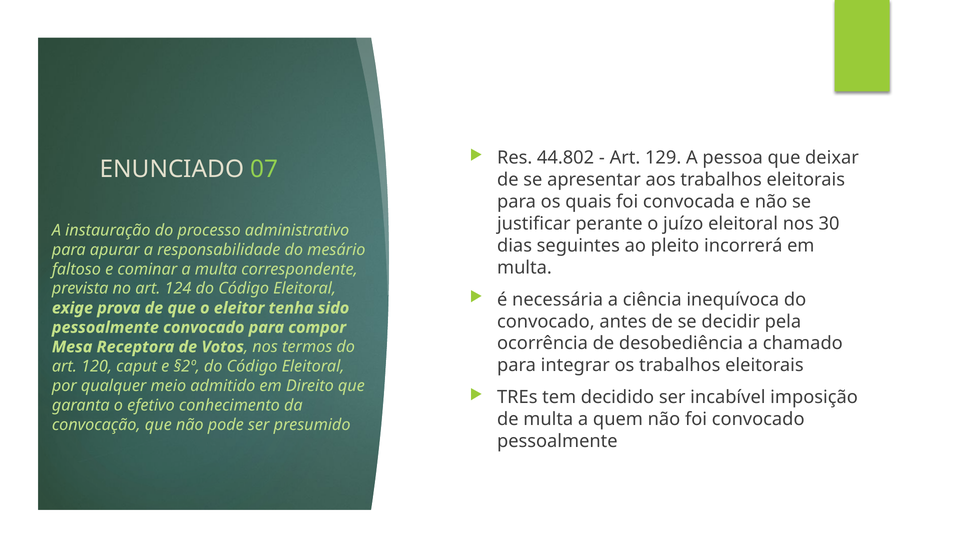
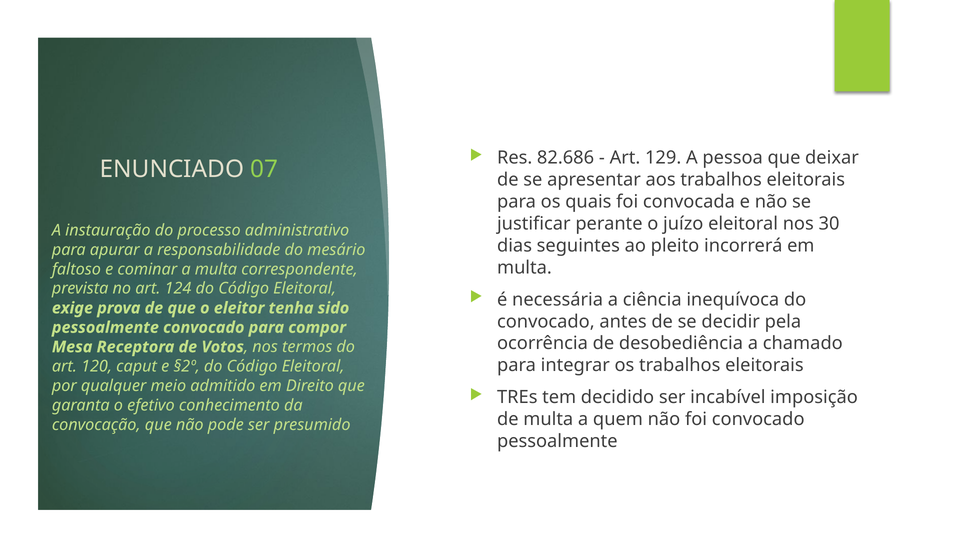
44.802: 44.802 -> 82.686
